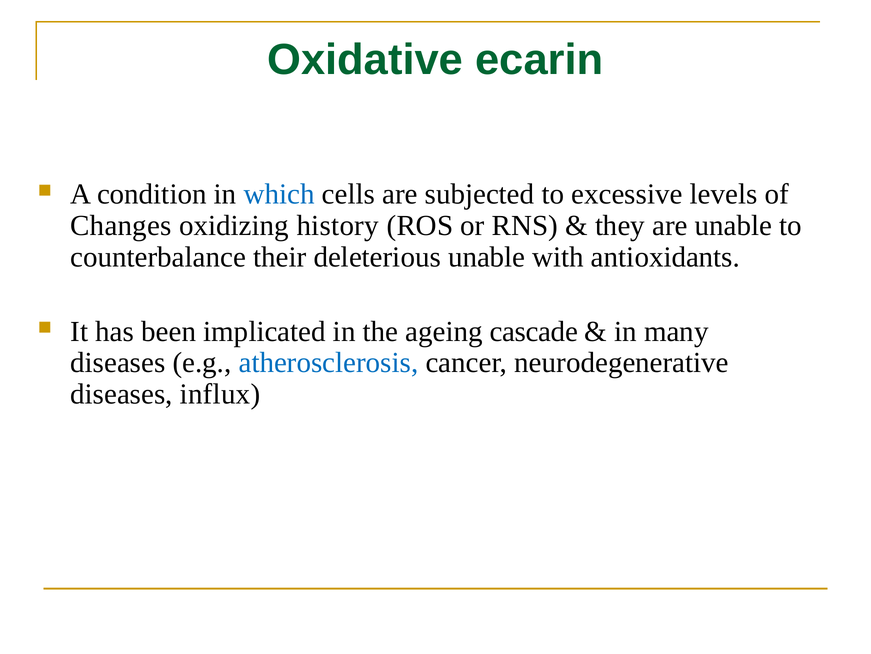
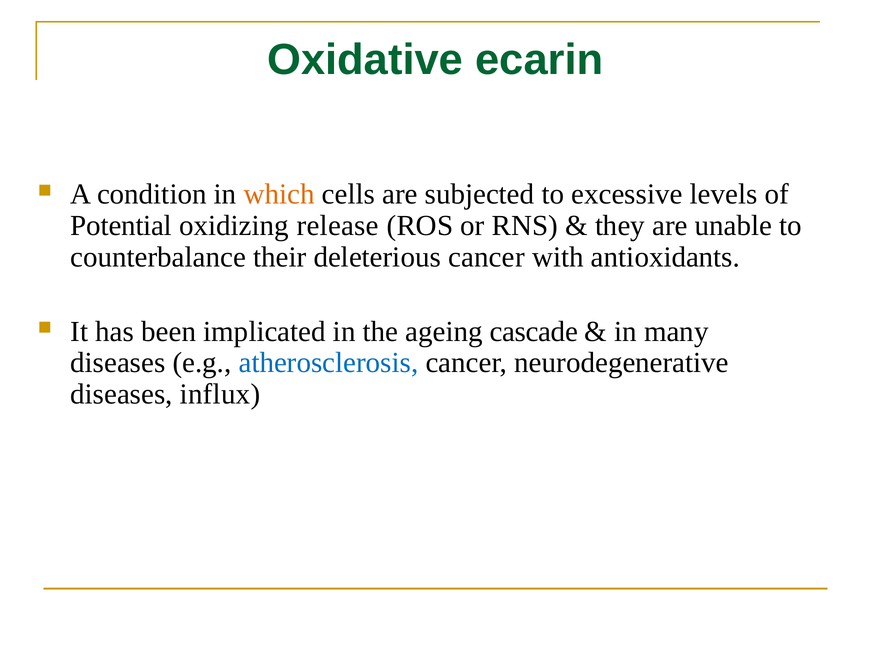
which colour: blue -> orange
Changes: Changes -> Potential
history: history -> release
deleterious unable: unable -> cancer
